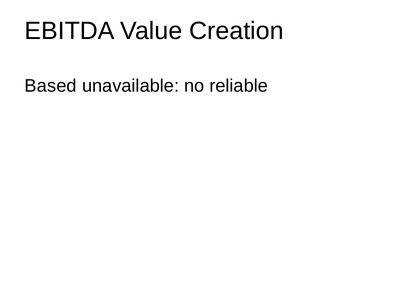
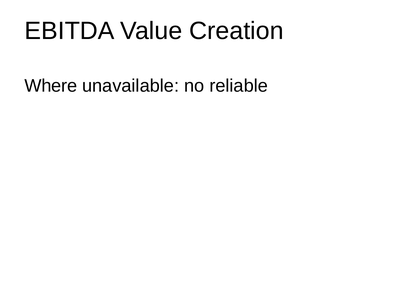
Based: Based -> Where
